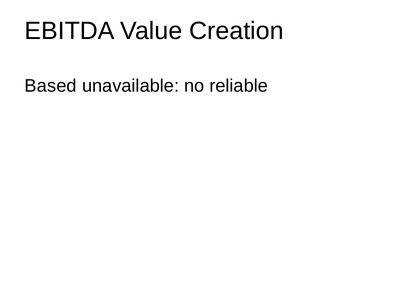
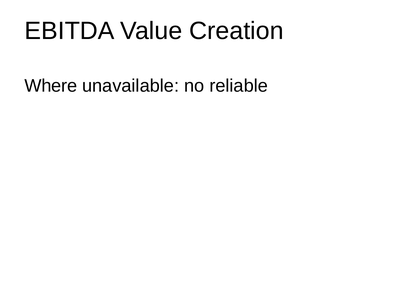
Based: Based -> Where
